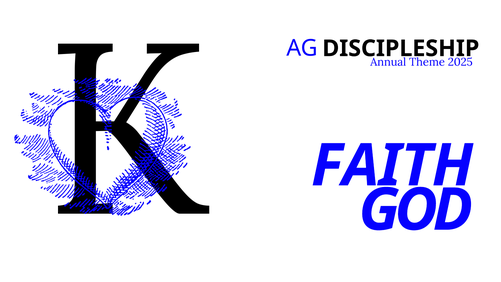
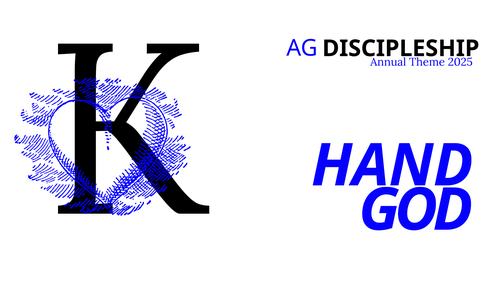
FAITH: FAITH -> HAND
